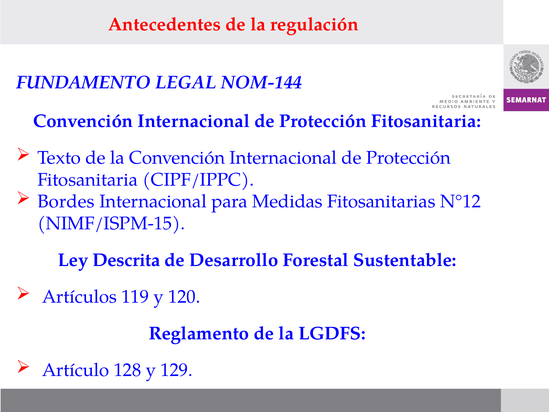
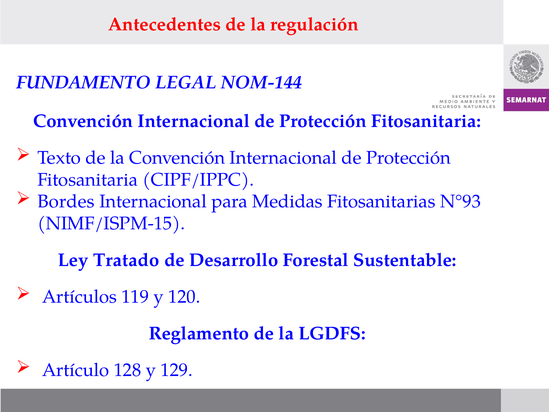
N°12: N°12 -> N°93
Descrita: Descrita -> Tratado
